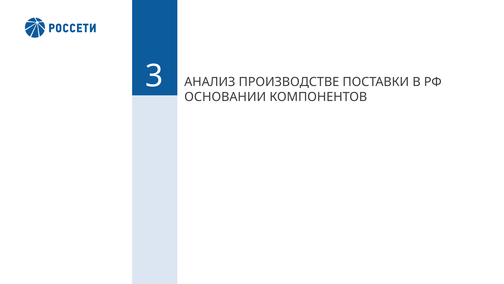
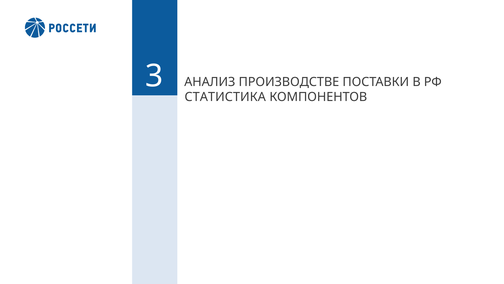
ОСНОВАНИИ: ОСНОВАНИИ -> СТАТИСТИКА
